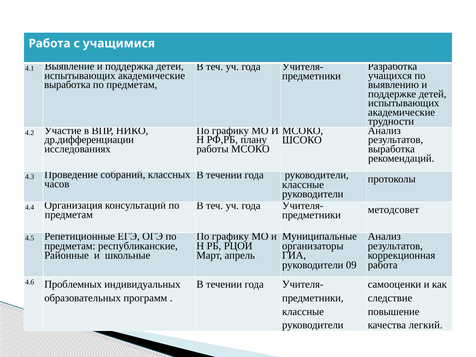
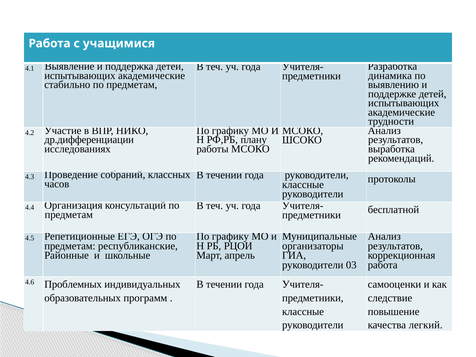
учащихся: учащихся -> динамика
выработка at (67, 85): выработка -> стабильно
методсовет: методсовет -> бесплатной
09: 09 -> 03
